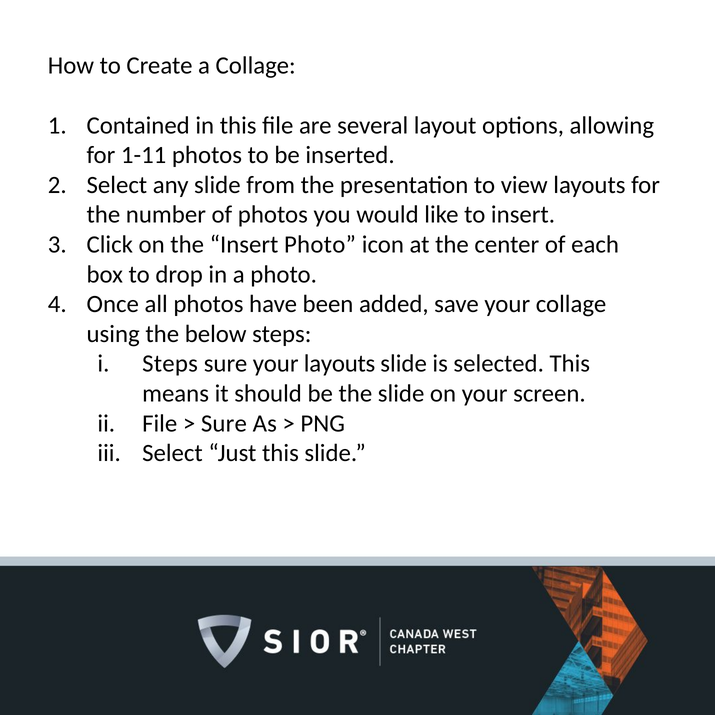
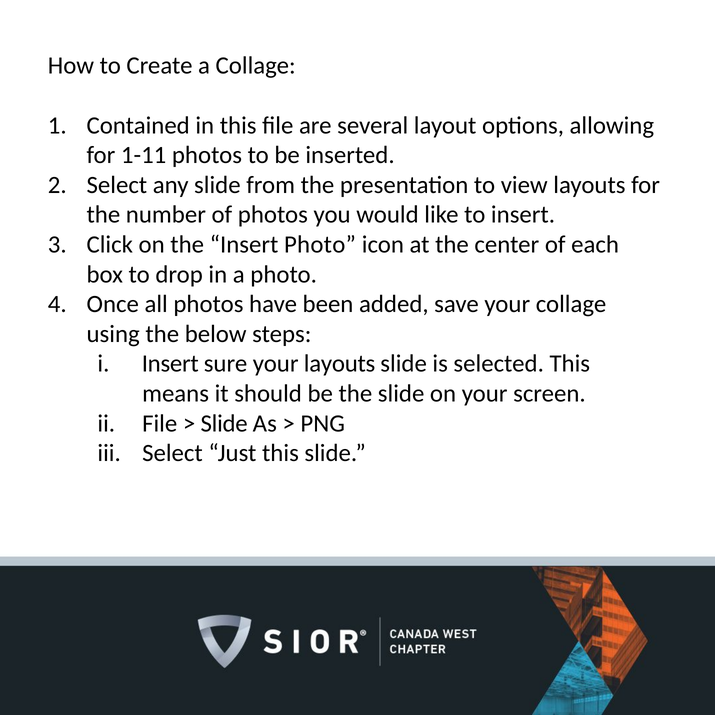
Steps at (170, 364): Steps -> Insert
Sure at (224, 423): Sure -> Slide
